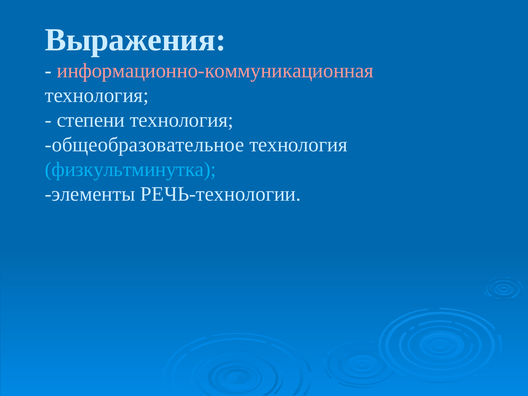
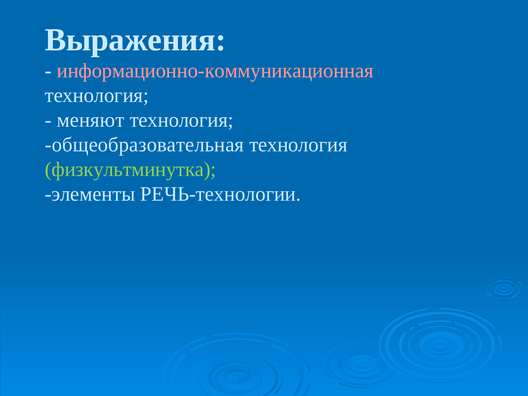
степени: степени -> меняют
общеобразовательное: общеобразовательное -> общеобразовательная
физкультминутка colour: light blue -> light green
